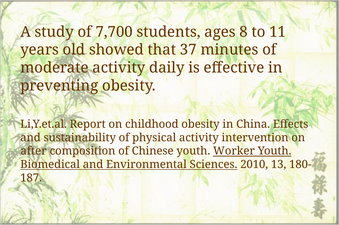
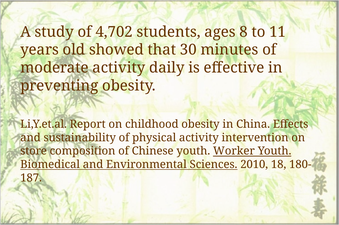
7,700: 7,700 -> 4,702
37: 37 -> 30
after: after -> store
13: 13 -> 18
